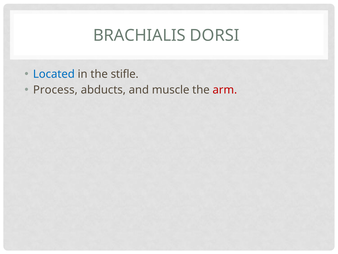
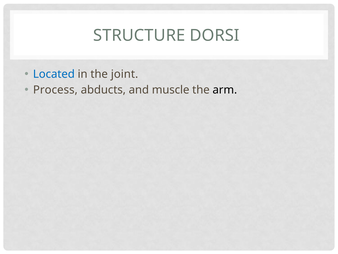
BRACHIALIS: BRACHIALIS -> STRUCTURE
stifle: stifle -> joint
arm colour: red -> black
